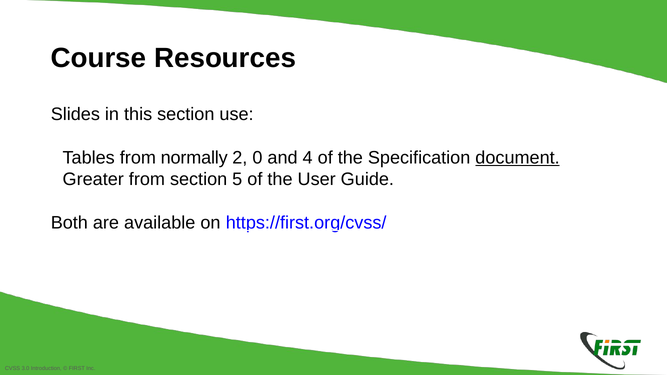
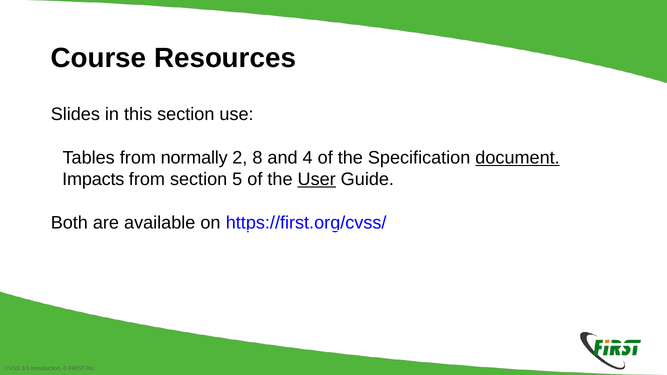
0: 0 -> 8
Greater: Greater -> Impacts
User underline: none -> present
